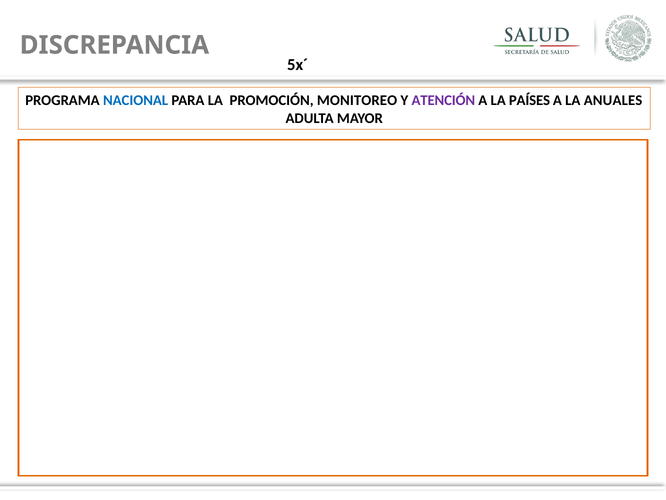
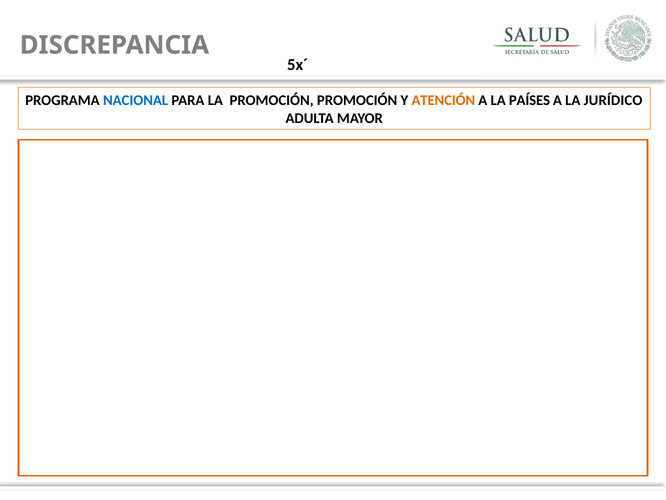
PROMOCIÓN MONITOREO: MONITOREO -> PROMOCIÓN
ATENCIÓN colour: purple -> orange
ANUALES: ANUALES -> JURÍDICO
